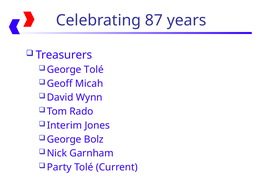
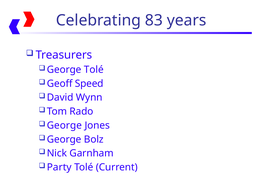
87: 87 -> 83
Micah: Micah -> Speed
Interim at (64, 125): Interim -> George
